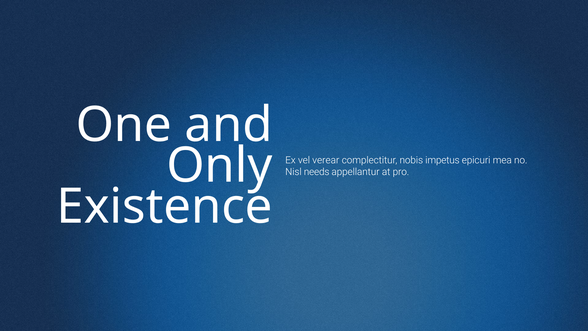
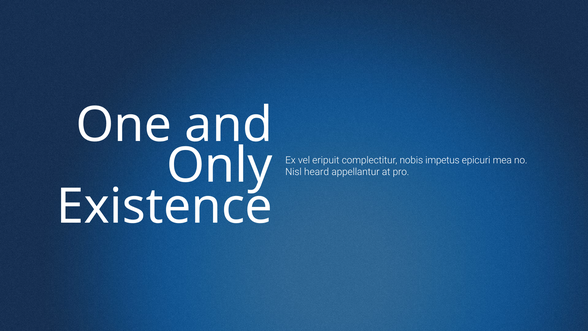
verear: verear -> eripuit
needs: needs -> heard
